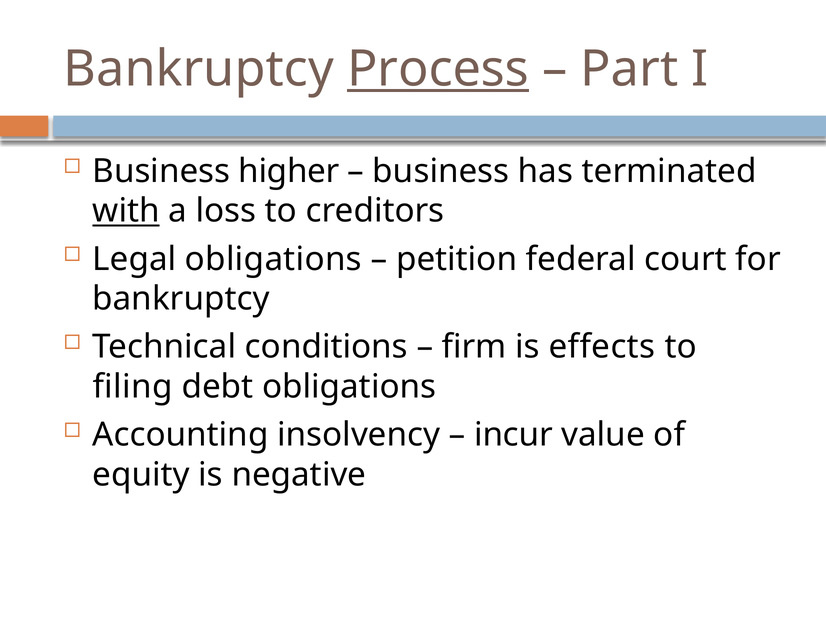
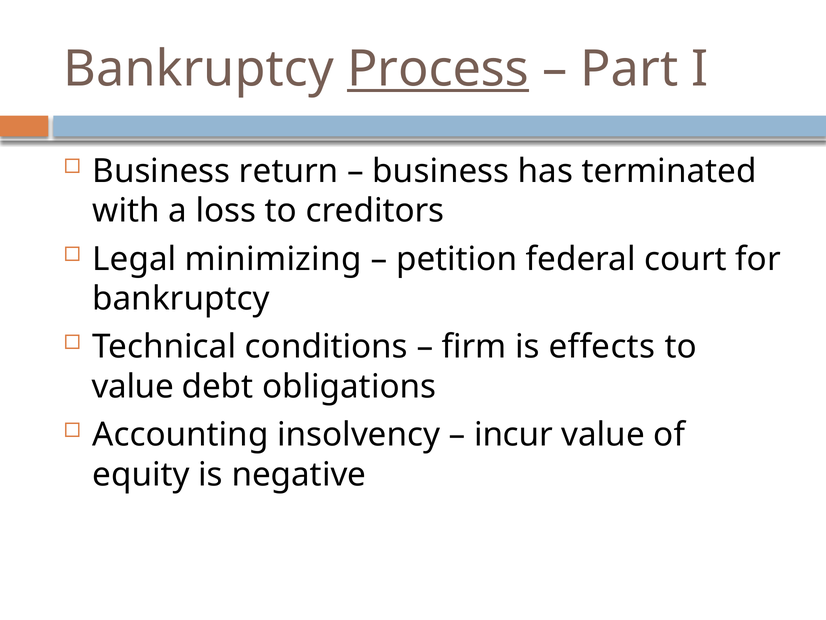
higher: higher -> return
with underline: present -> none
Legal obligations: obligations -> minimizing
filing at (133, 387): filing -> value
